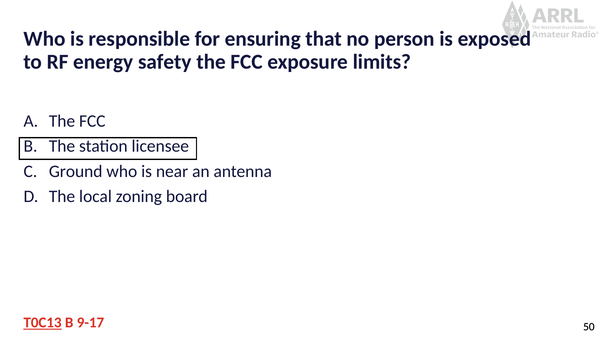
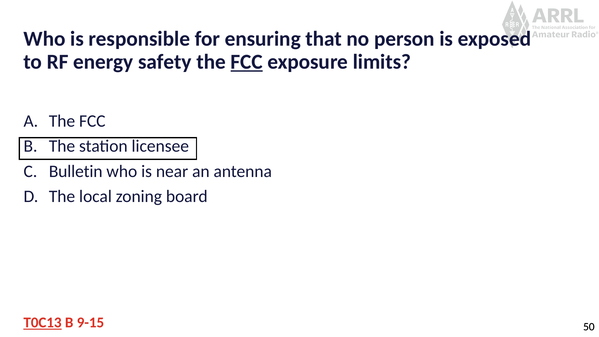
FCC at (247, 62) underline: none -> present
Ground: Ground -> Bulletin
9-17: 9-17 -> 9-15
